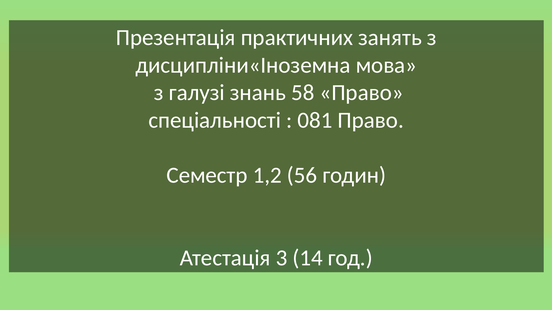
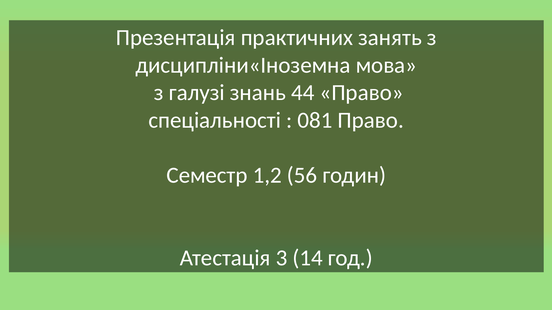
58: 58 -> 44
